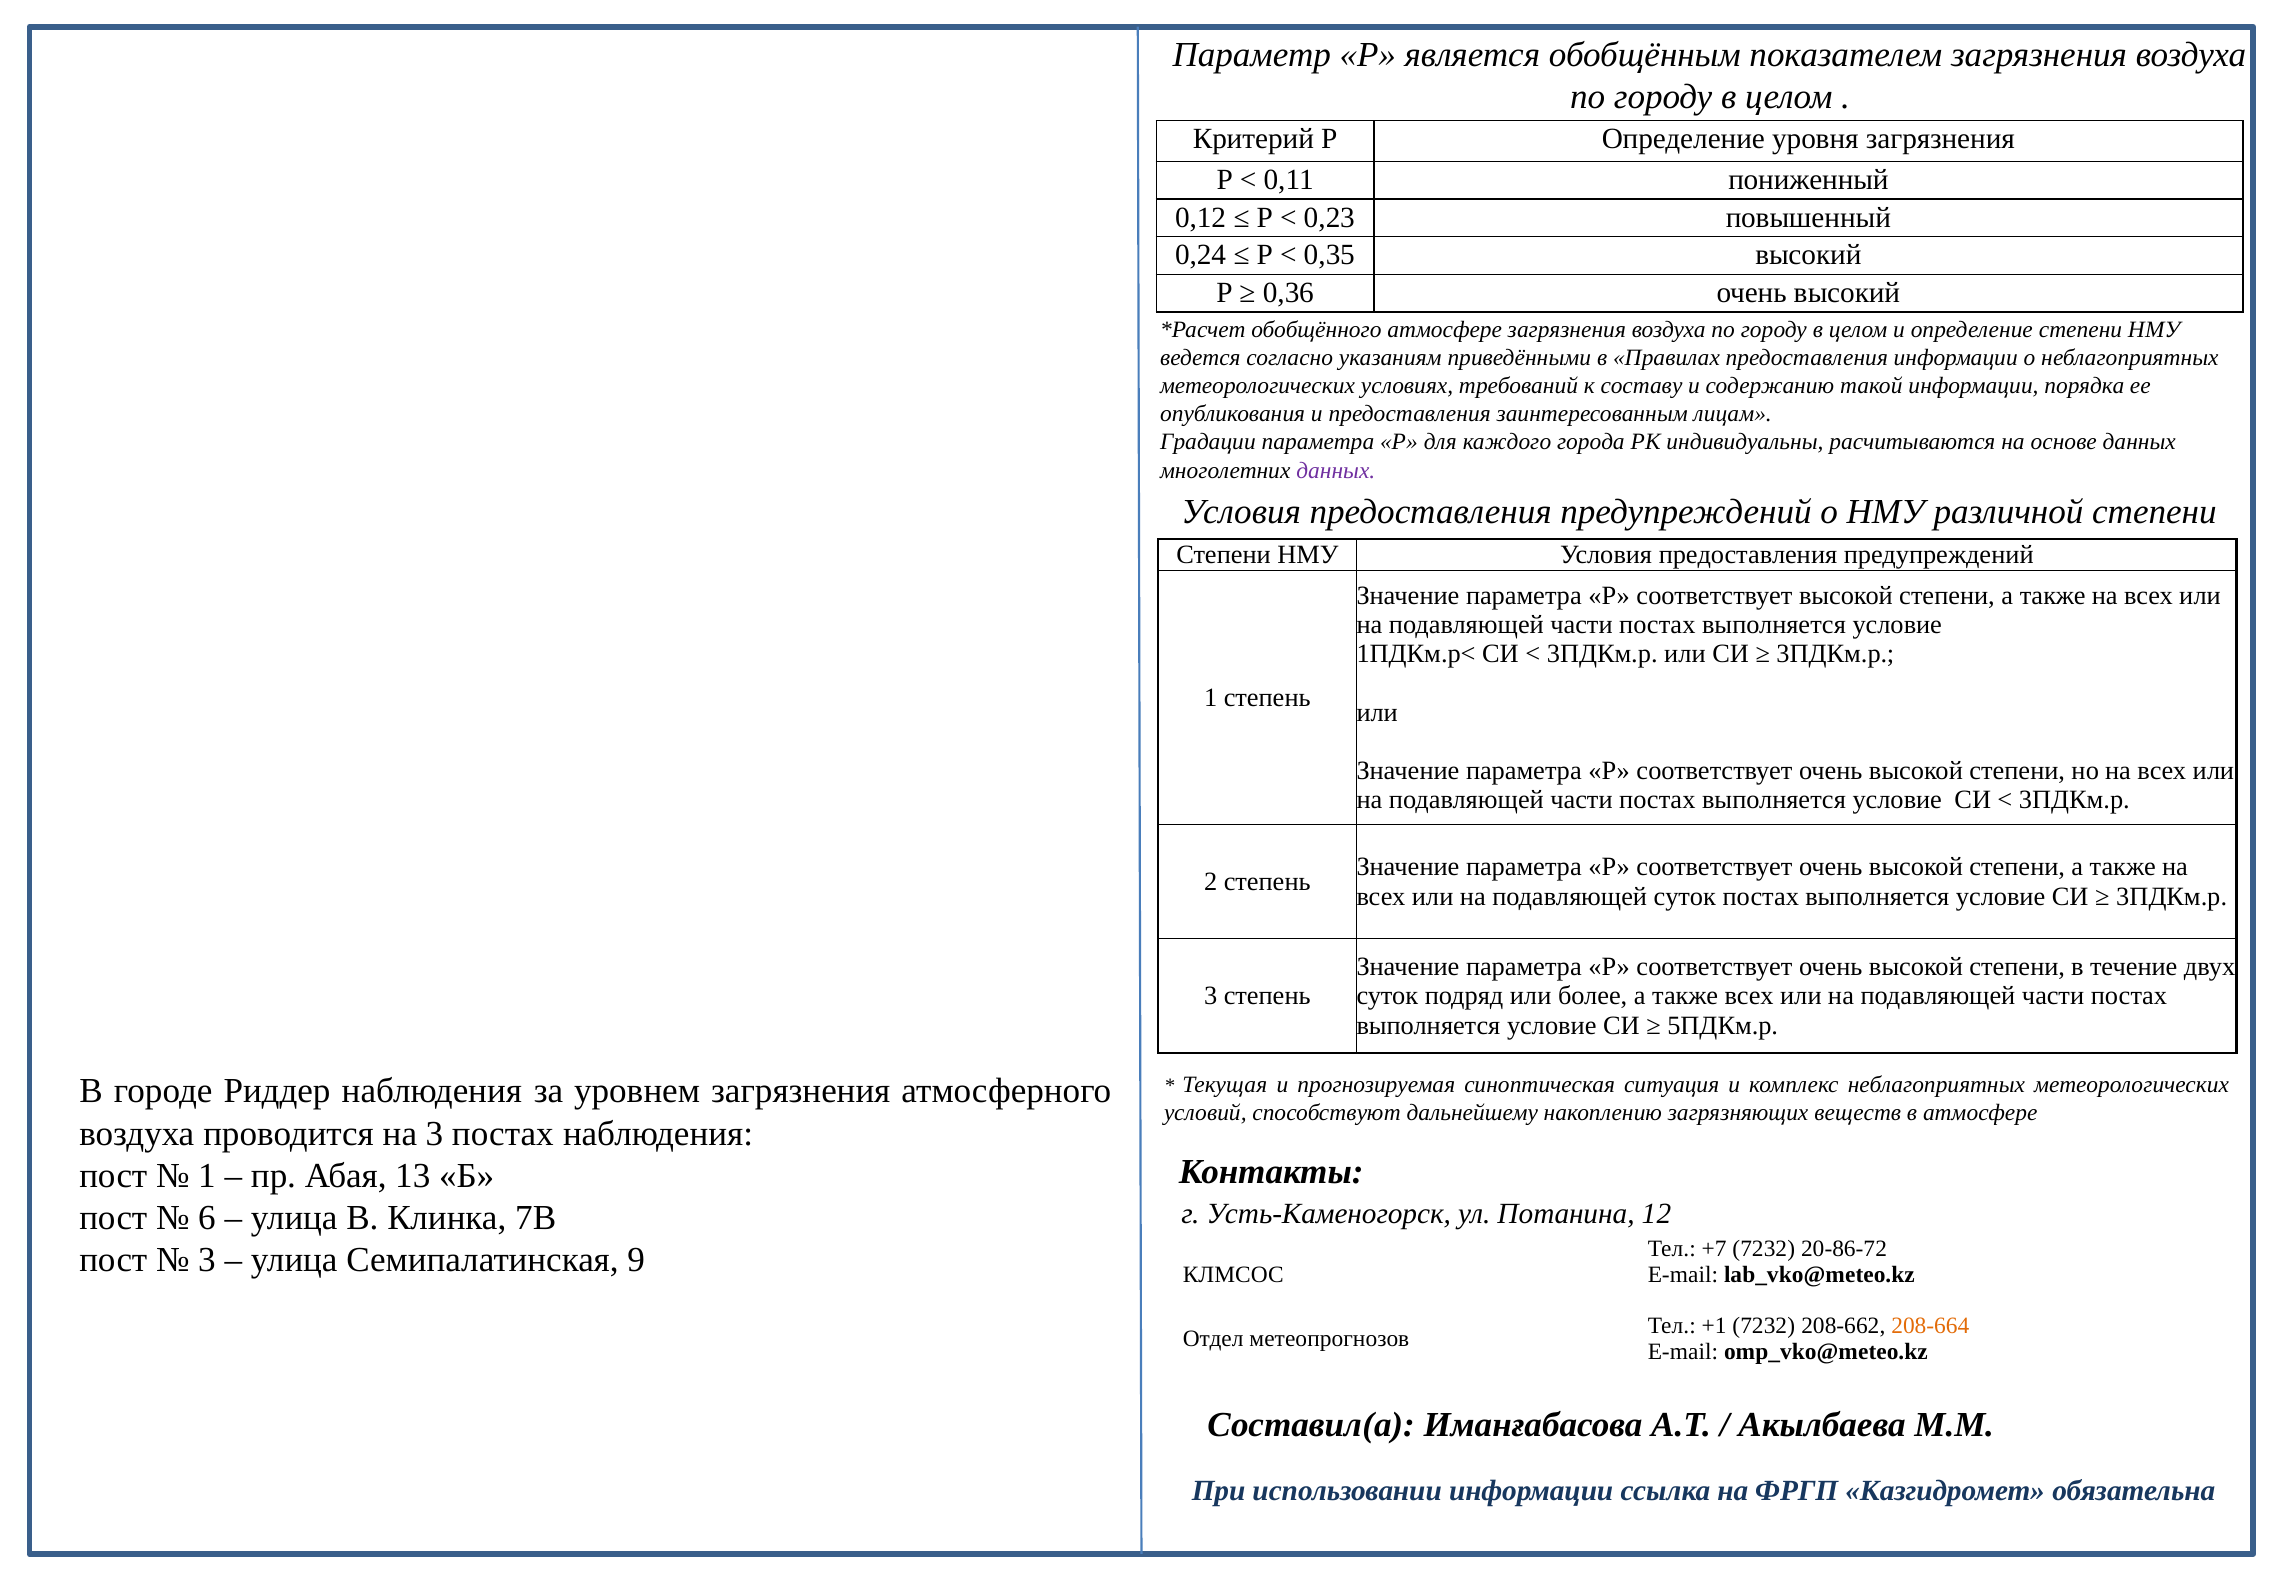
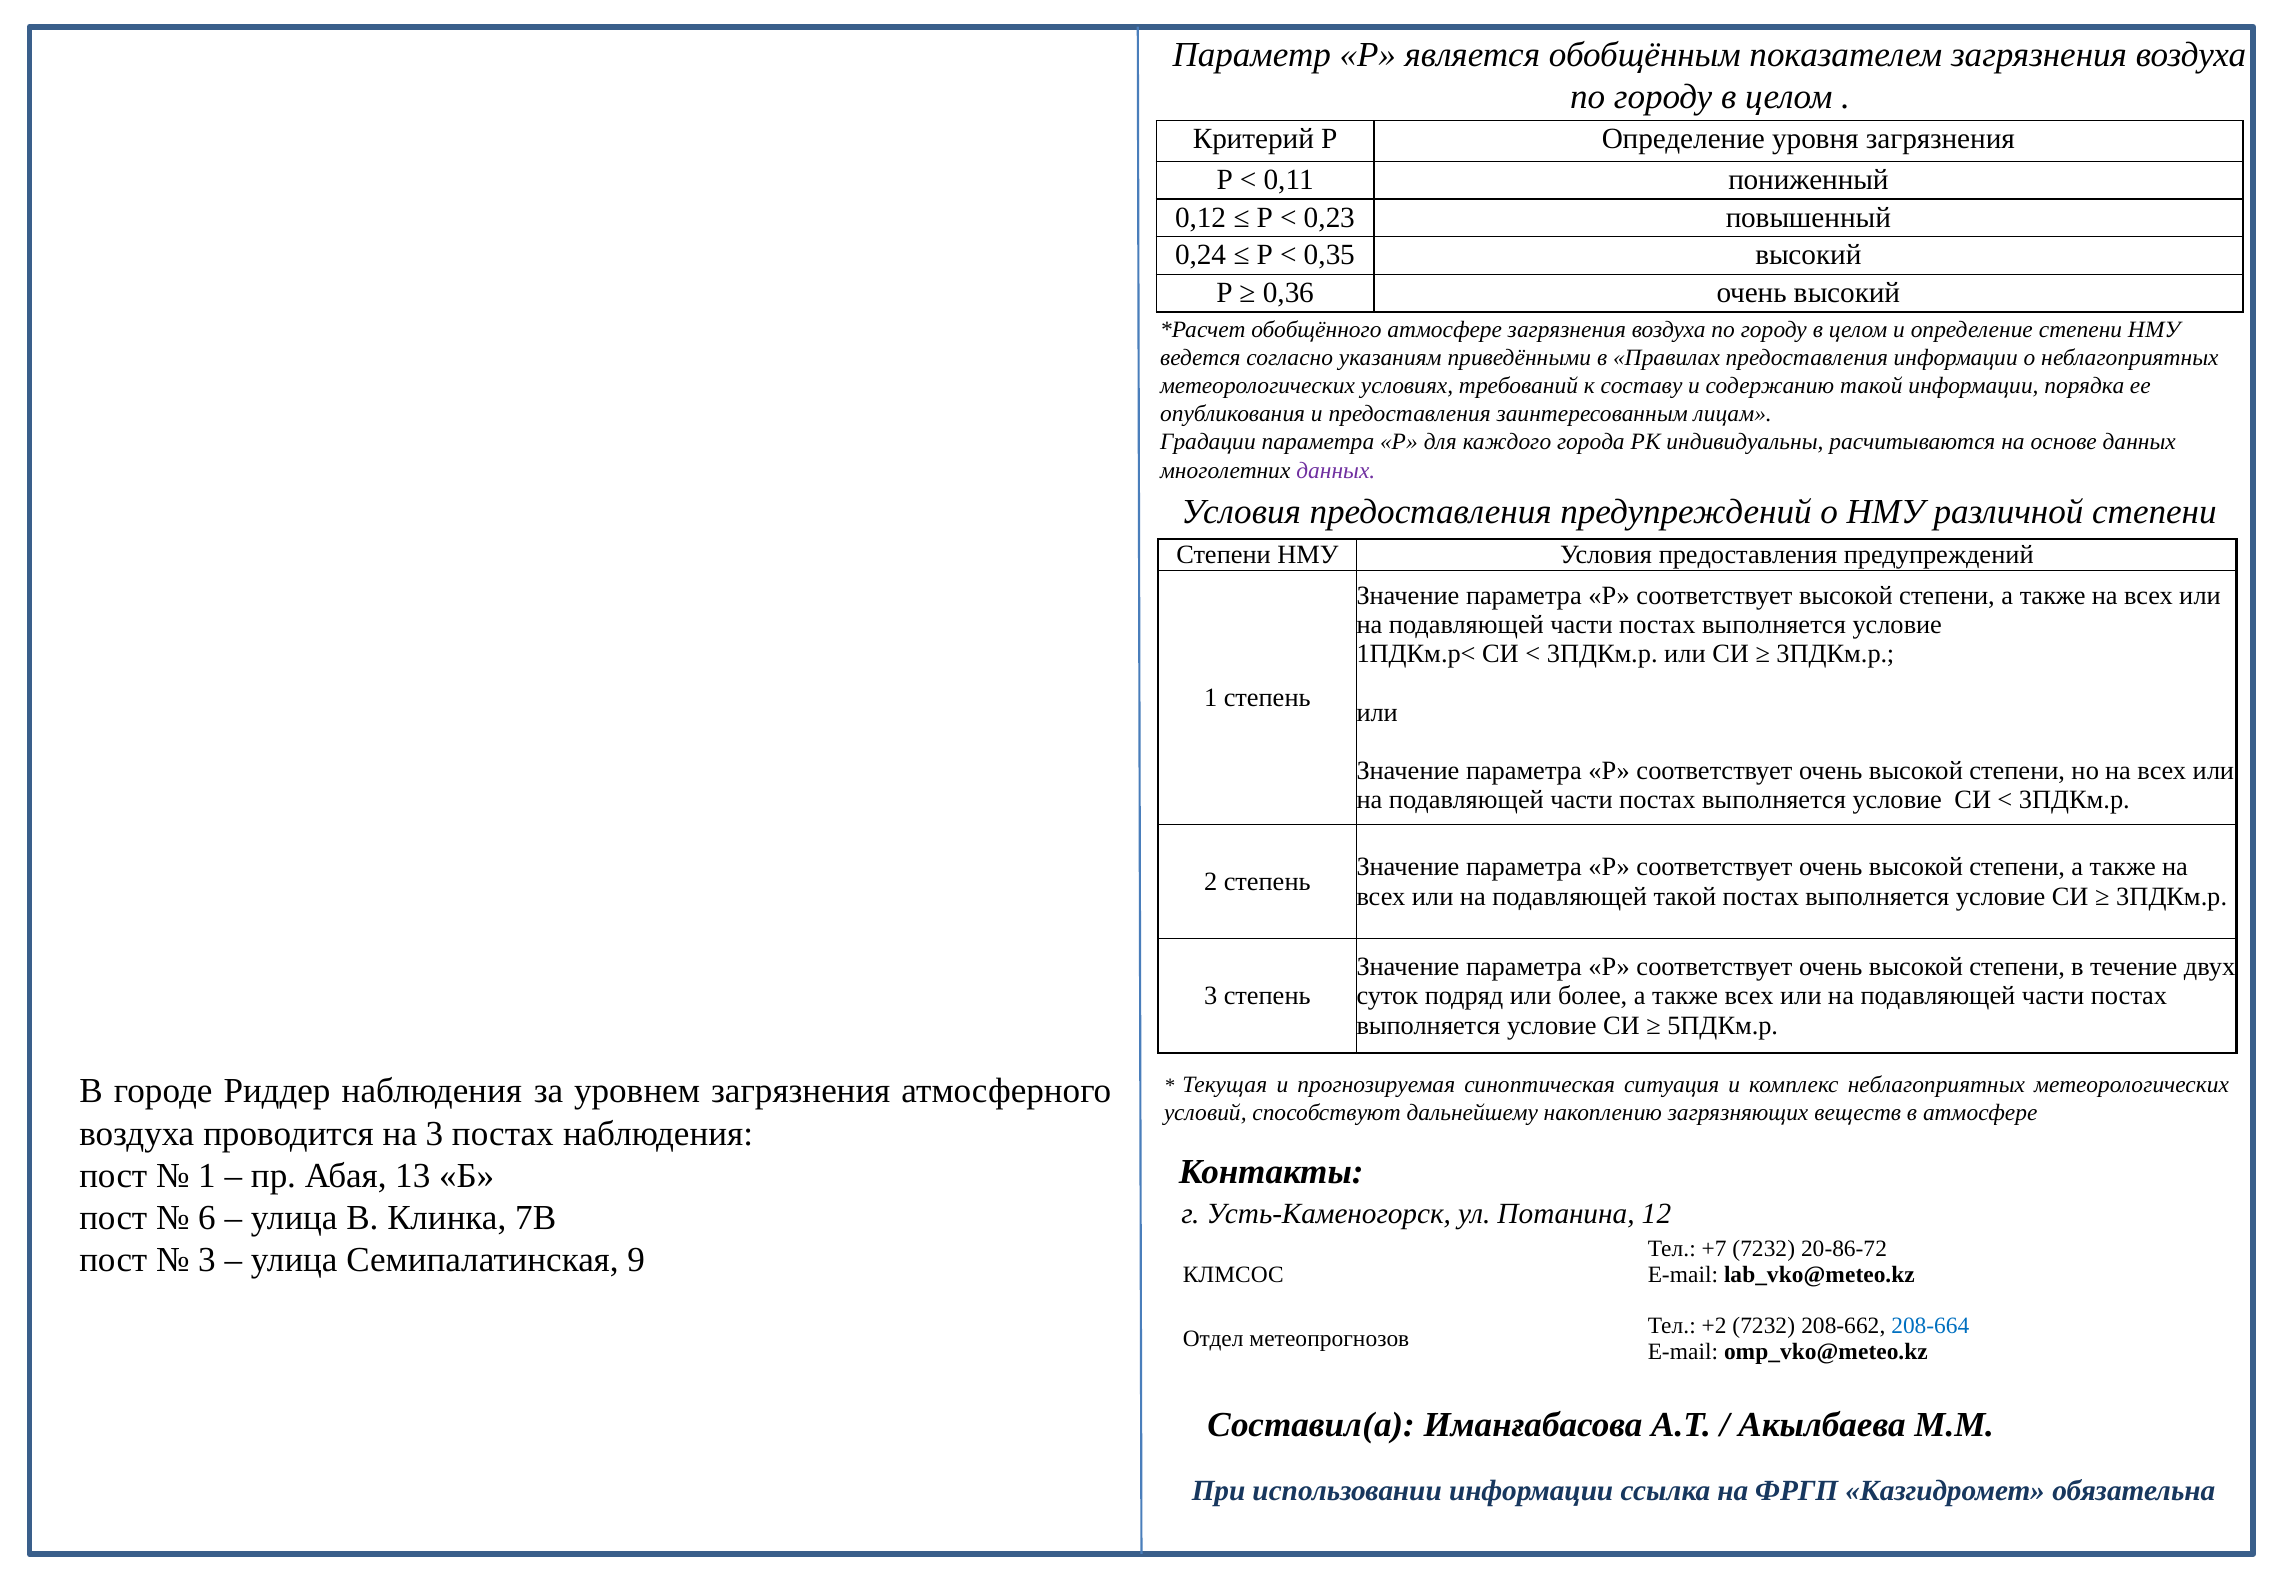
подавляющей суток: суток -> такой
+1: +1 -> +2
208-664 colour: orange -> blue
